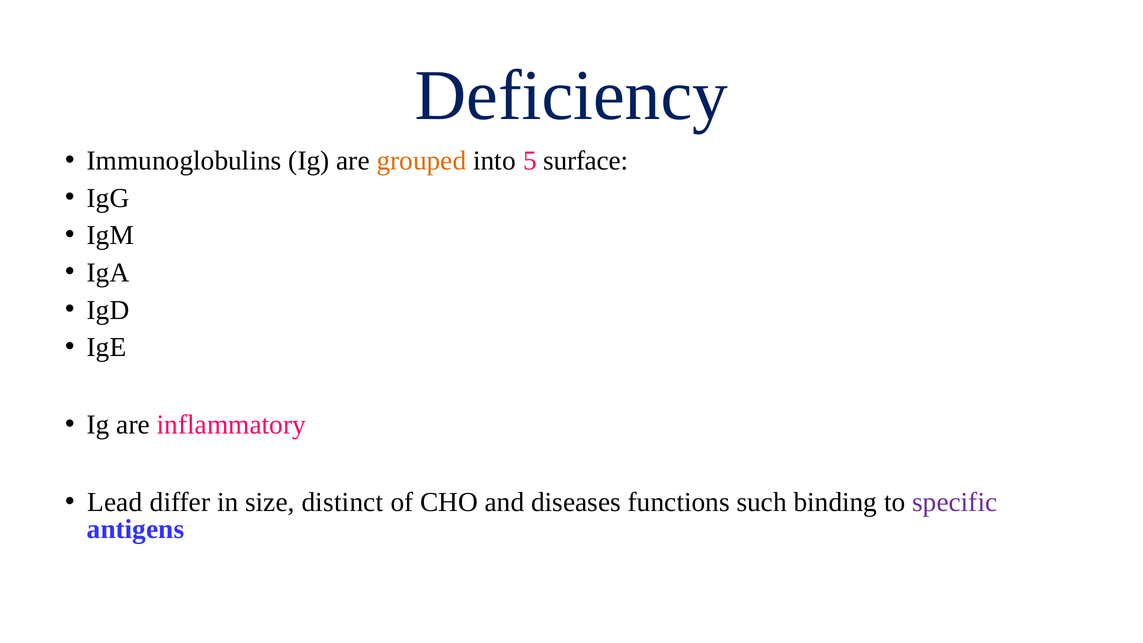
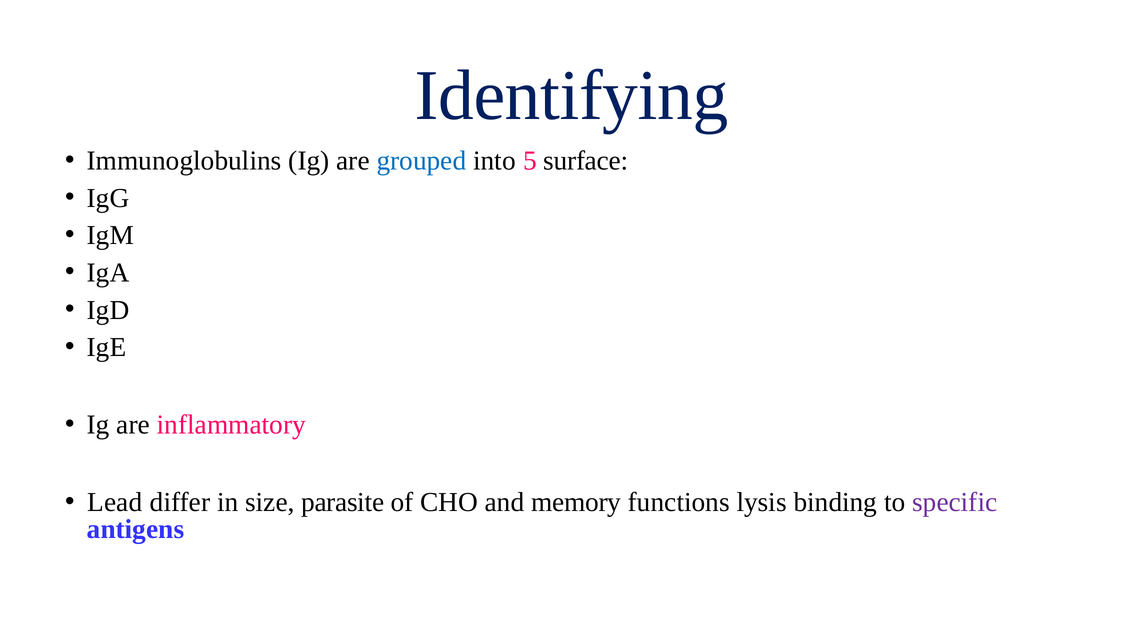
Deficiency: Deficiency -> Identifying
grouped colour: orange -> blue
distinct: distinct -> parasite
diseases: diseases -> memory
such: such -> lysis
